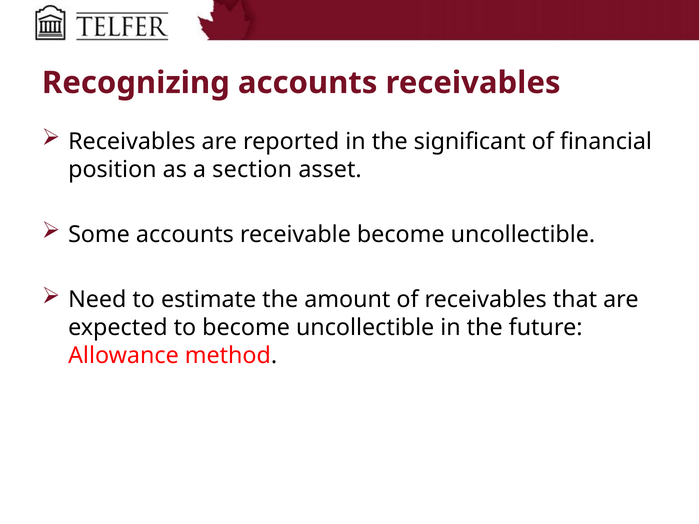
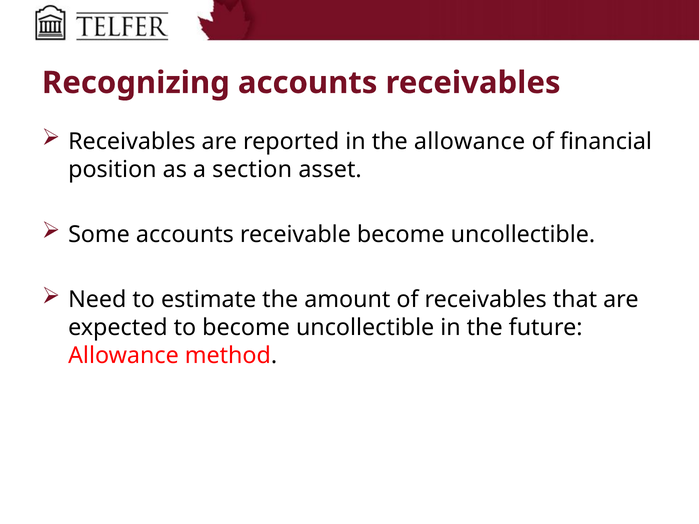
the significant: significant -> allowance
